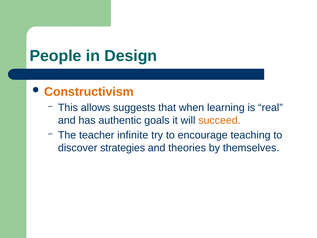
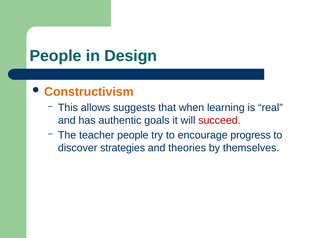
succeed colour: orange -> red
teacher infinite: infinite -> people
teaching: teaching -> progress
